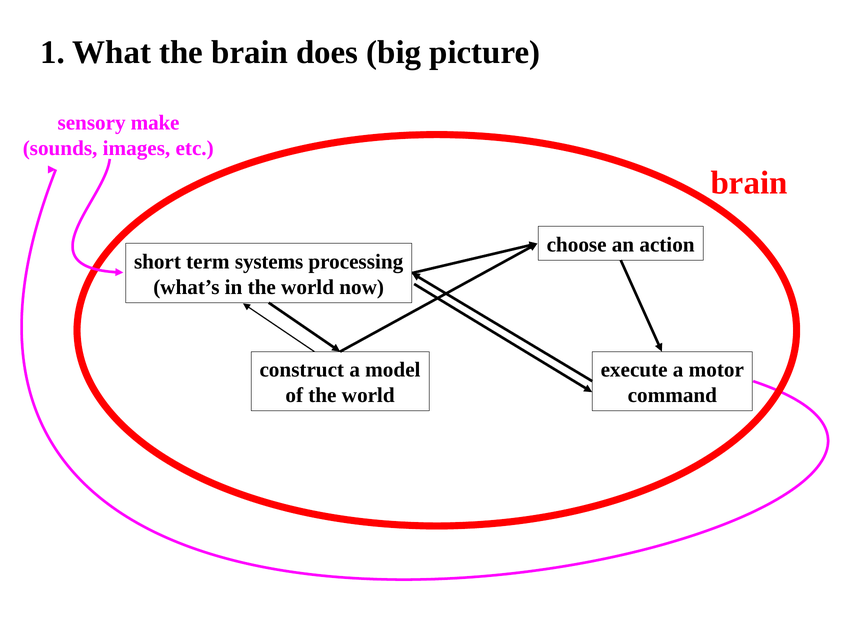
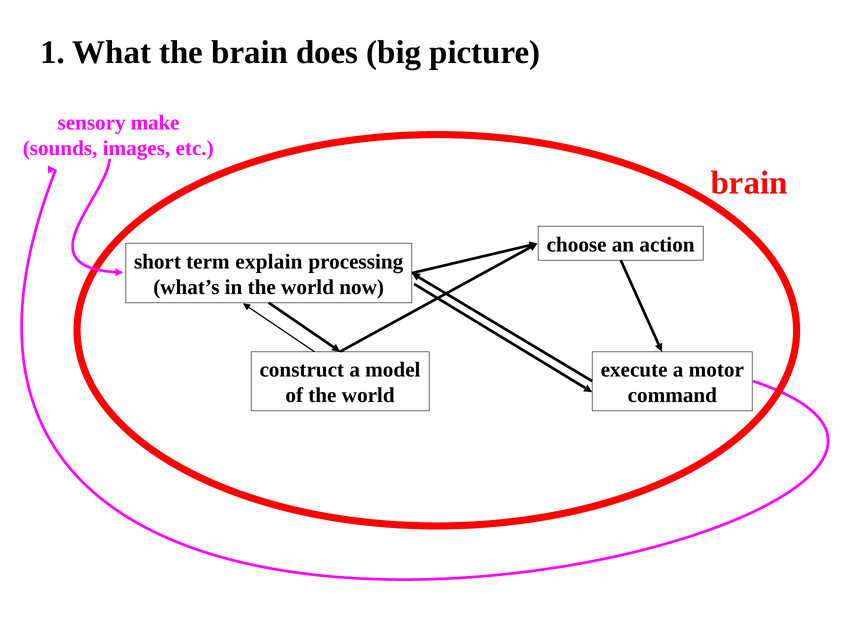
systems: systems -> explain
